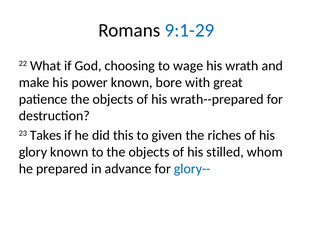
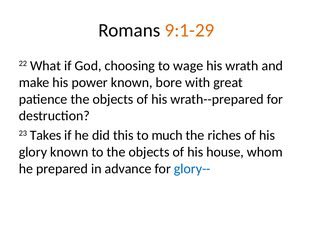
9:1-29 colour: blue -> orange
given: given -> much
stilled: stilled -> house
